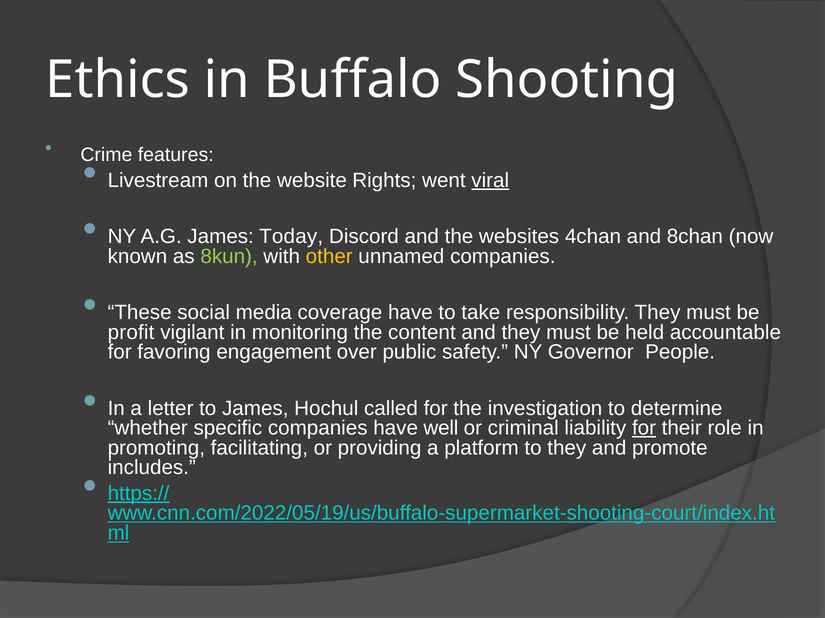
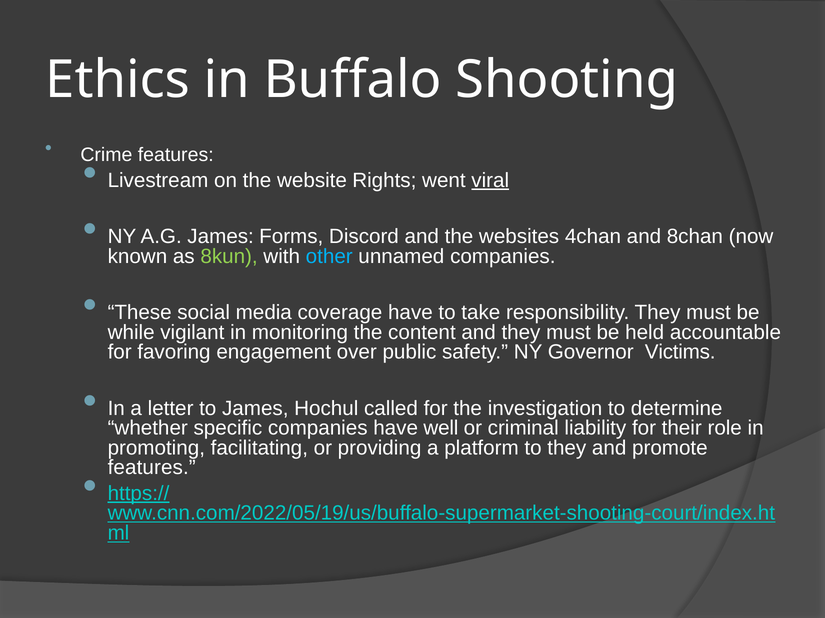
Today: Today -> Forms
other colour: yellow -> light blue
profit: profit -> while
People: People -> Victims
for at (644, 429) underline: present -> none
includes at (152, 468): includes -> features
